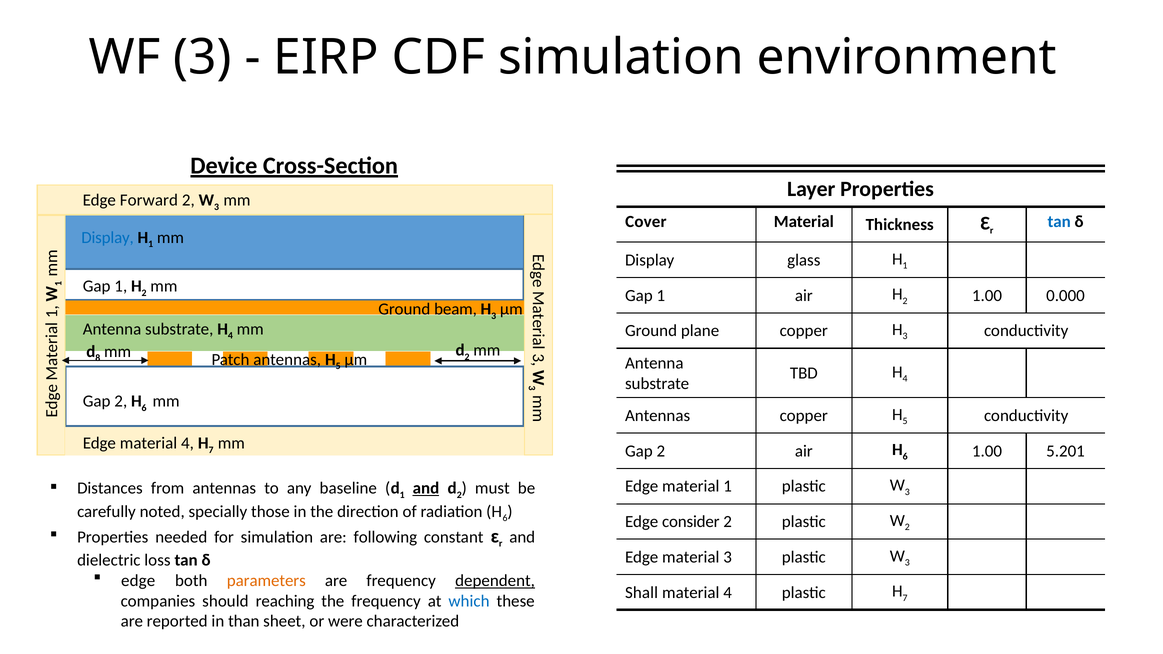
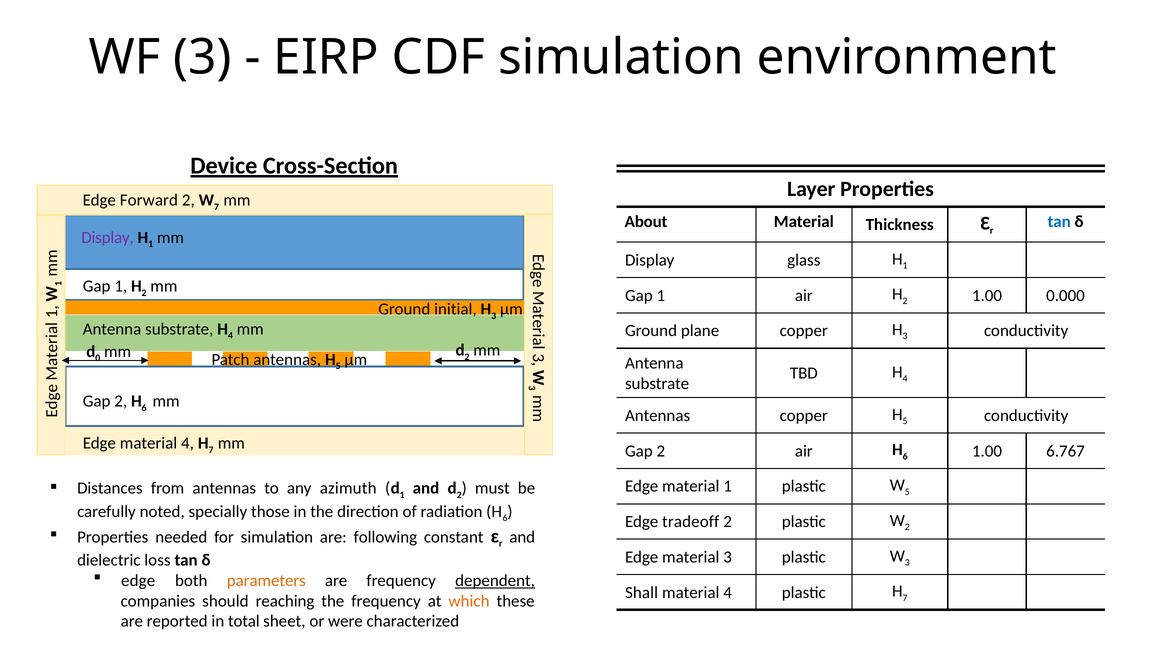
3 at (217, 207): 3 -> 7
Cover: Cover -> About
Display at (108, 238) colour: blue -> purple
beam: beam -> initial
8: 8 -> 0
5.201: 5.201 -> 6.767
3 at (907, 492): 3 -> 5
baseline: baseline -> azimuth
and at (426, 489) underline: present -> none
consider: consider -> tradeoff
which colour: blue -> orange
than: than -> total
